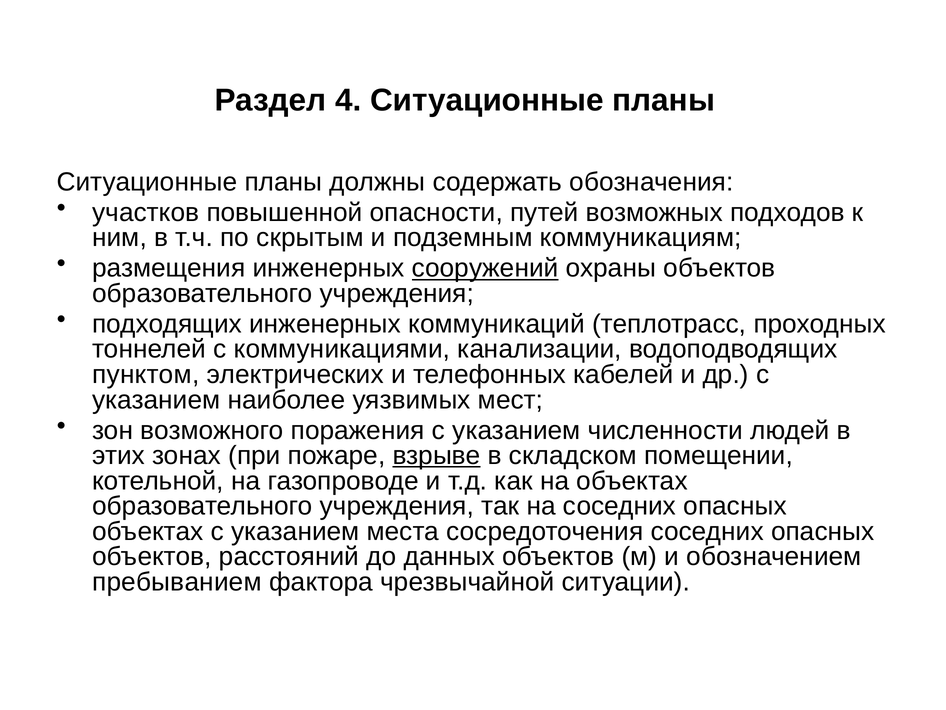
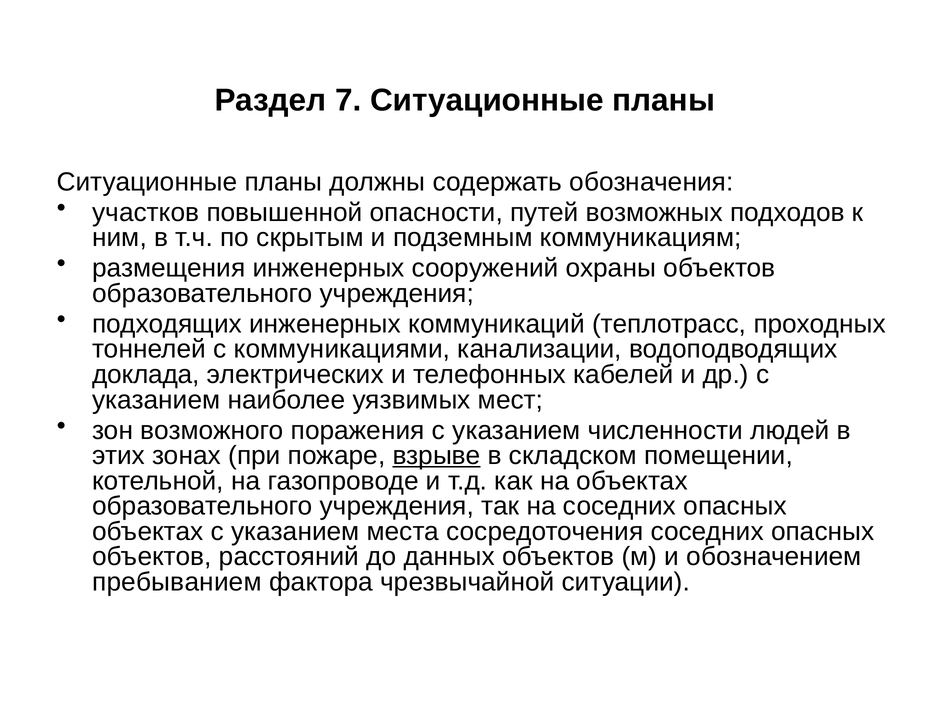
4: 4 -> 7
сооружений underline: present -> none
пунктом: пунктом -> доклада
